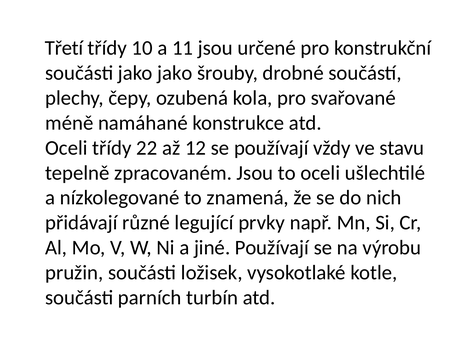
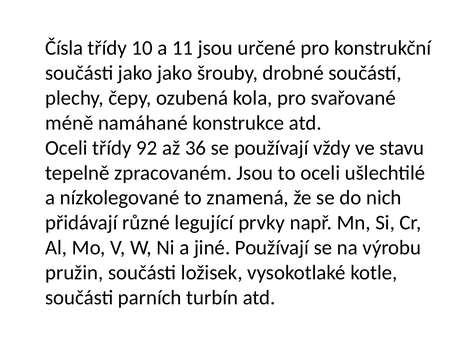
Třetí: Třetí -> Čísla
22: 22 -> 92
12: 12 -> 36
